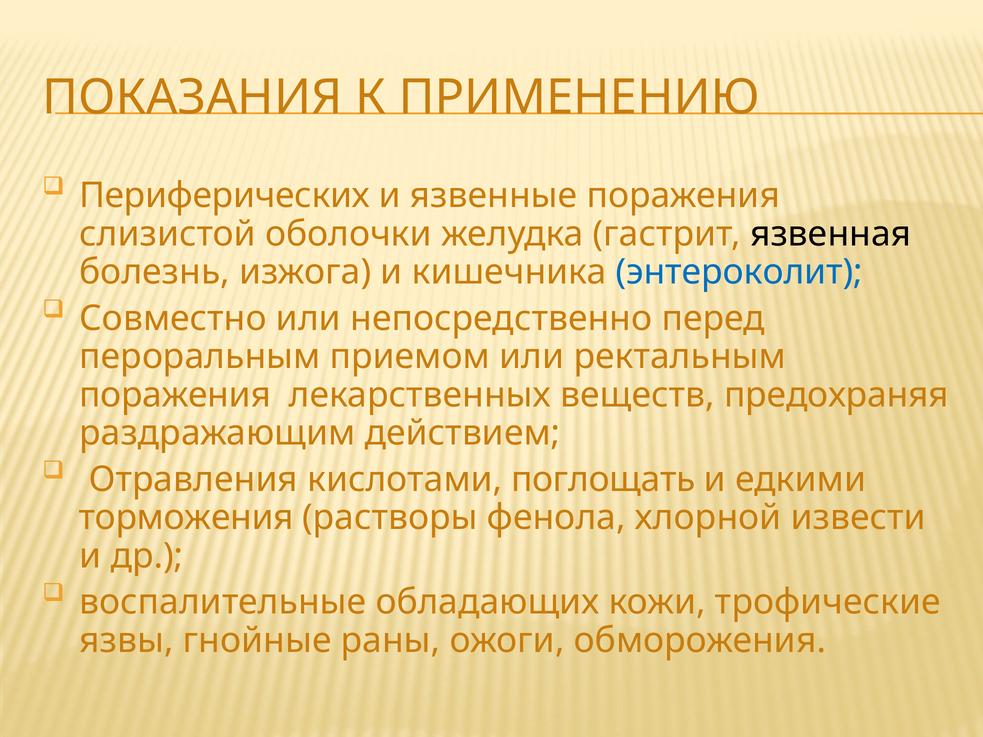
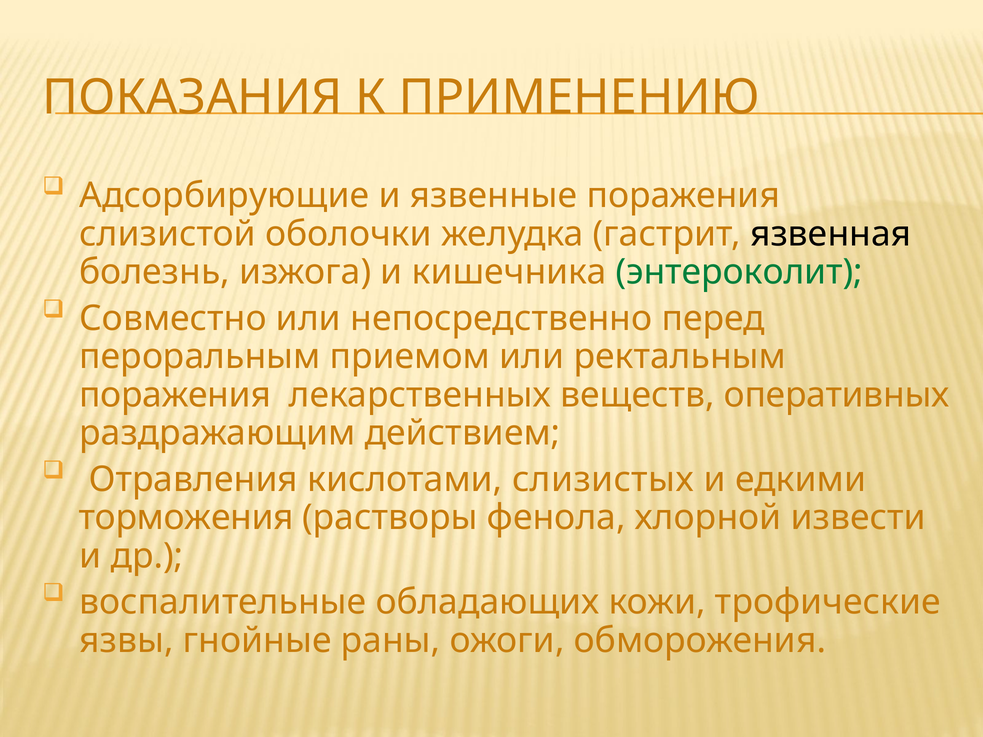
Периферических: Периферических -> Адсорбирующие
энтероколит colour: blue -> green
предохраняя: предохраняя -> оперативных
поглощать: поглощать -> слизистых
